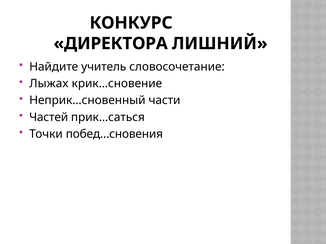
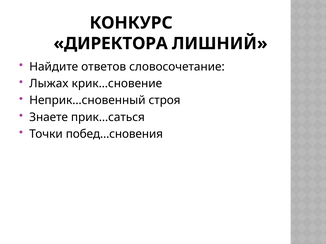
учитель: учитель -> ответов
части: части -> строя
Частей: Частей -> Знаете
